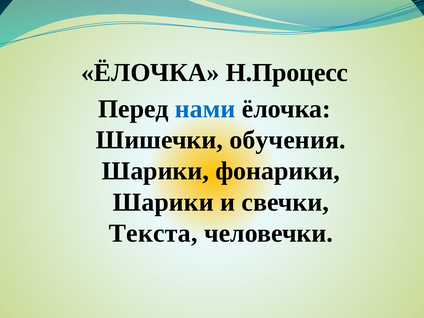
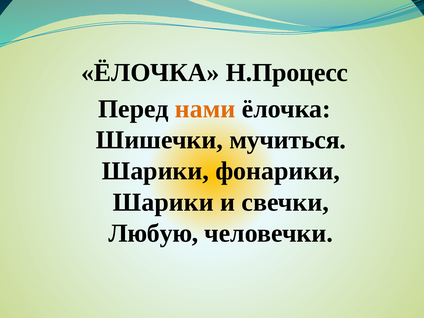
нами colour: blue -> orange
обучения: обучения -> мучиться
Текста: Текста -> Любую
